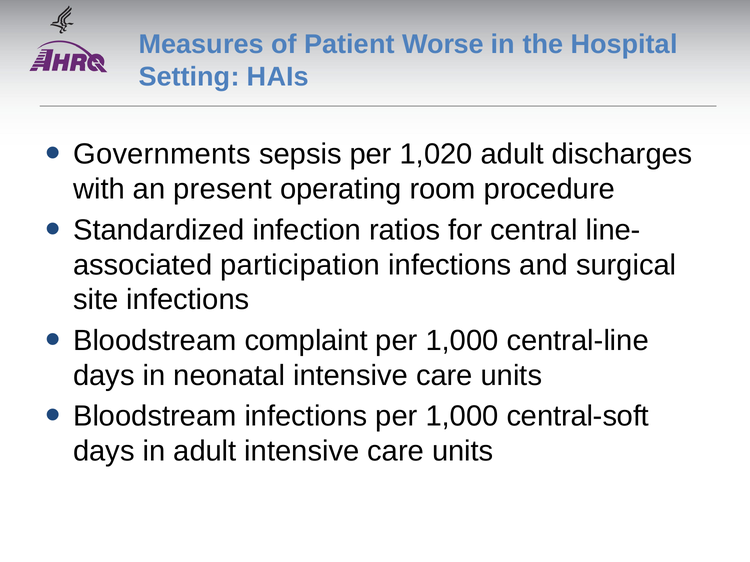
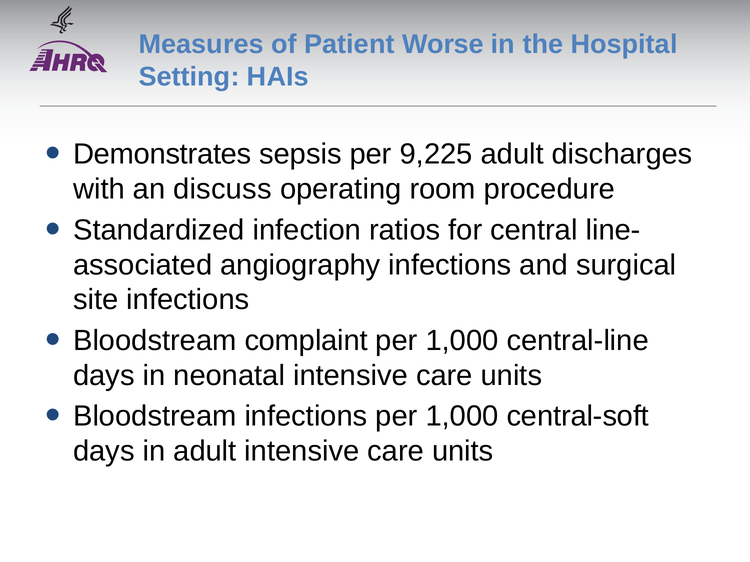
Governments: Governments -> Demonstrates
1,020: 1,020 -> 9,225
present: present -> discuss
participation: participation -> angiography
